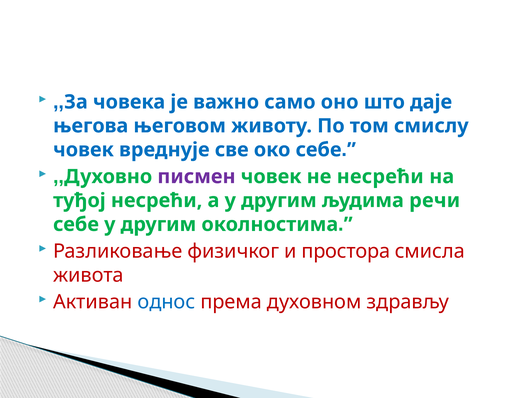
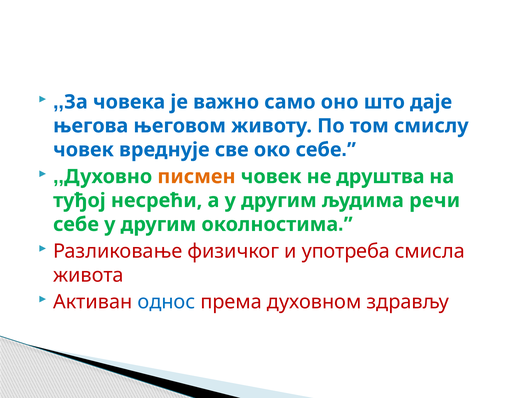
писмен colour: purple -> orange
не несрећи: несрећи -> друштва
простора: простора -> употреба
